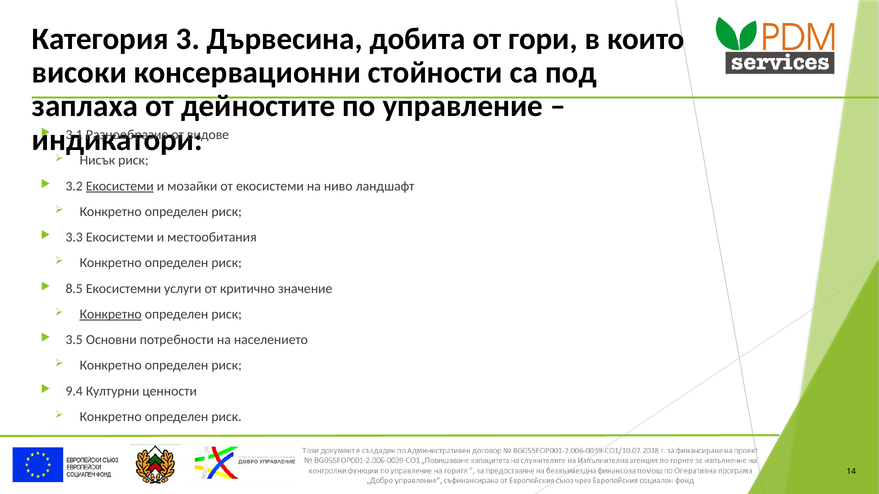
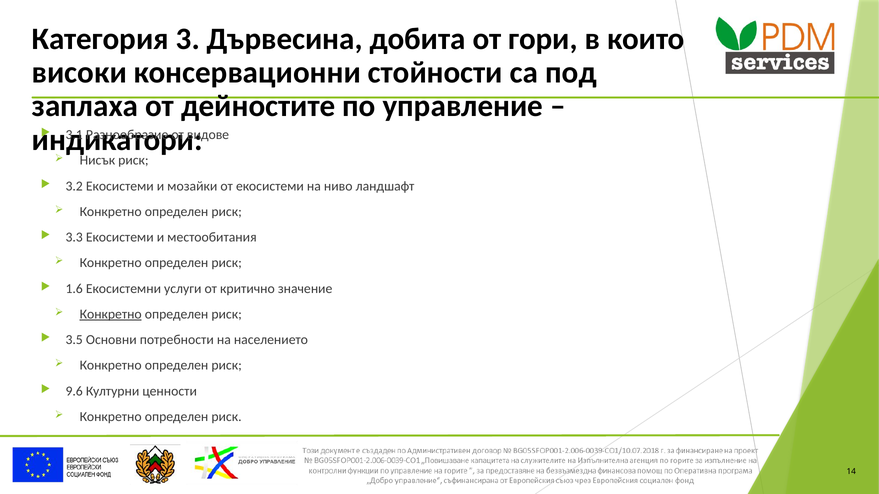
Екосистеми at (120, 186) underline: present -> none
8.5: 8.5 -> 1.6
9.4: 9.4 -> 9.6
